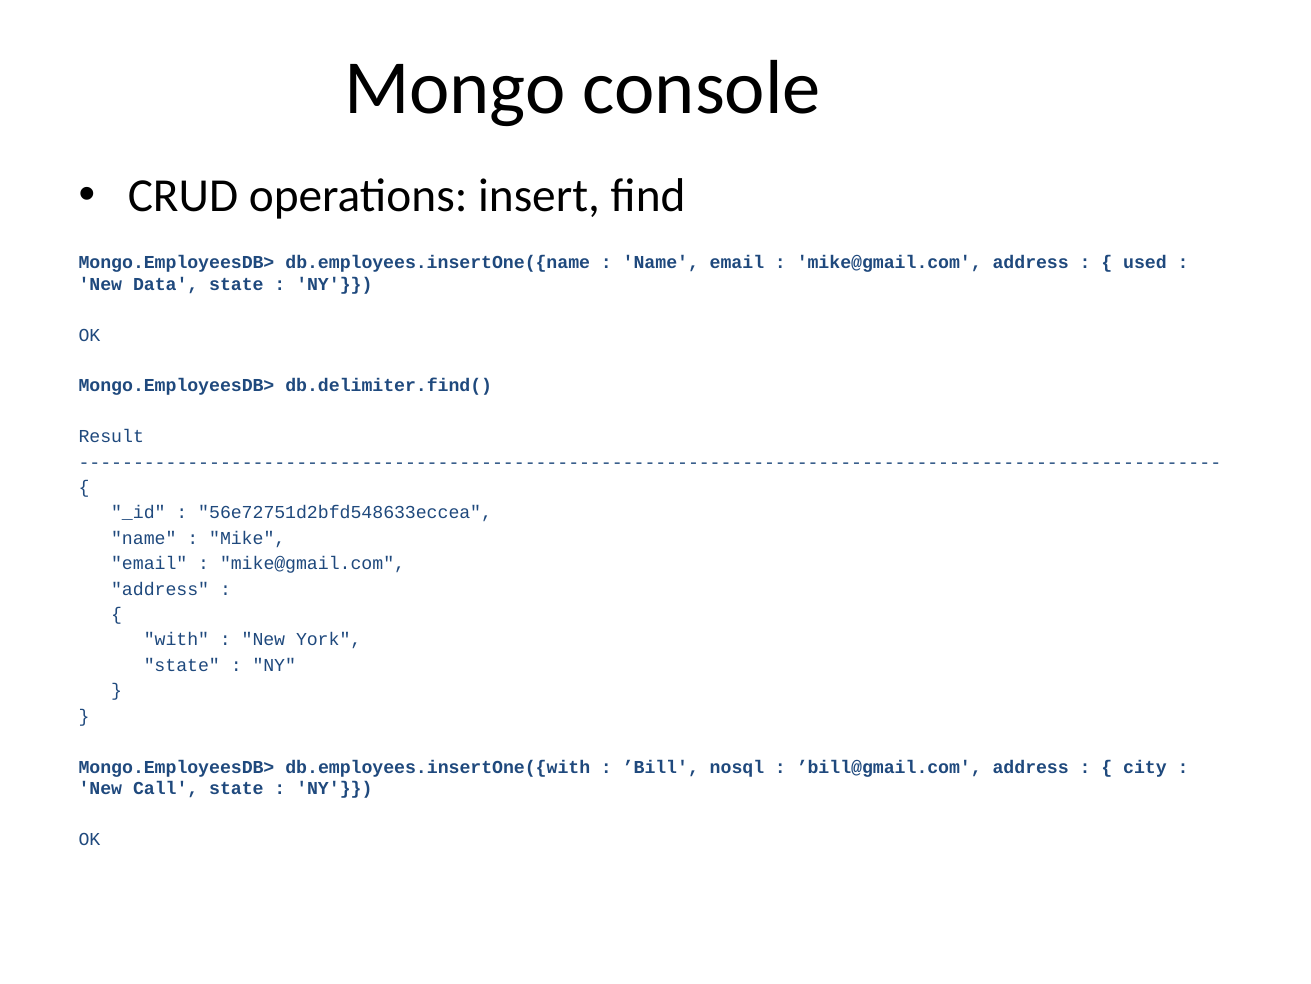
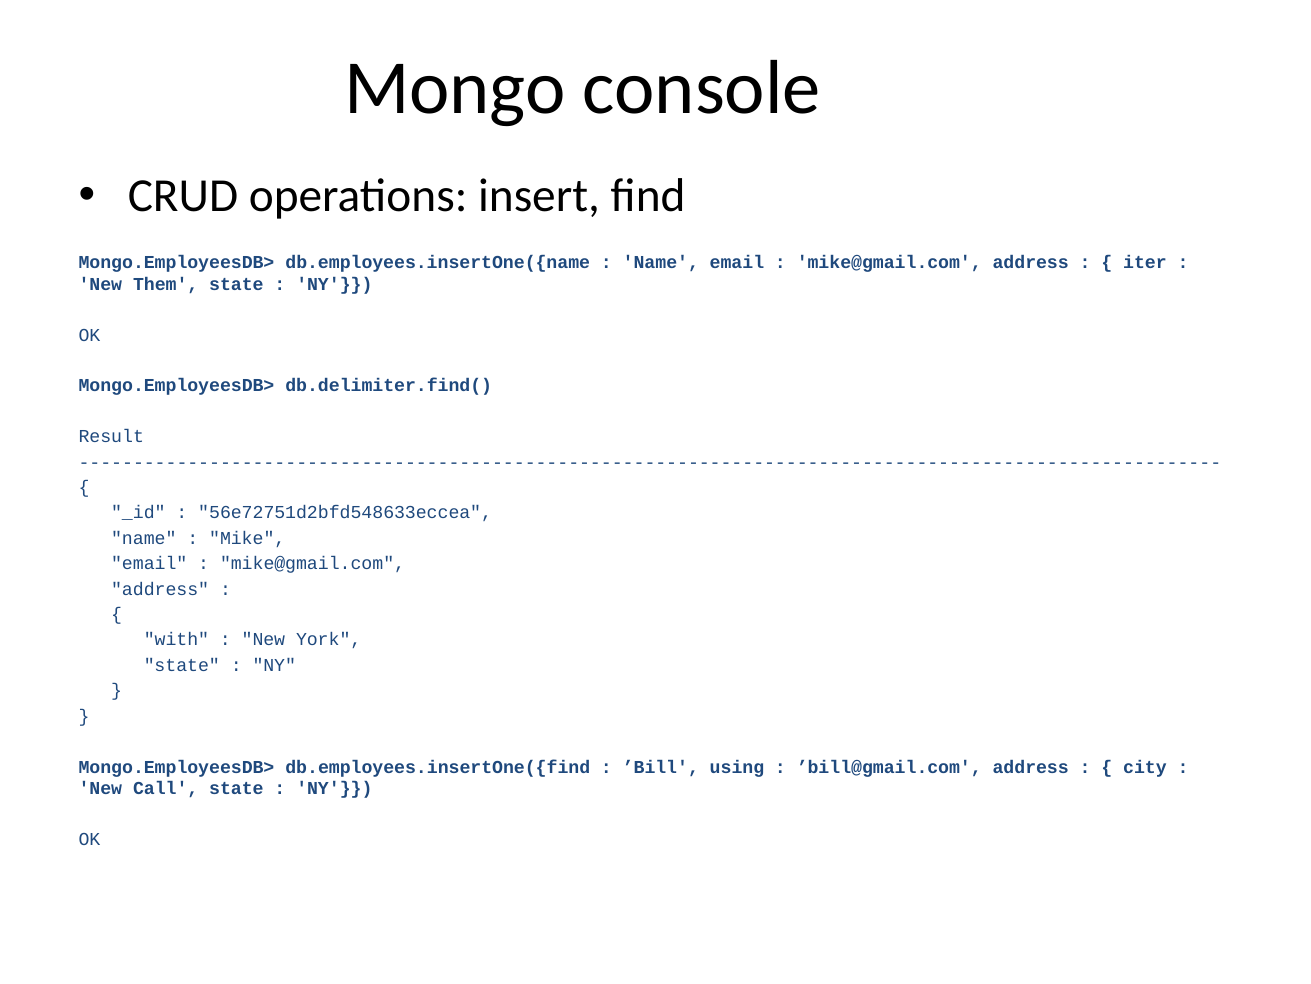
used: used -> iter
Data: Data -> Them
db.employees.insertOne({with: db.employees.insertOne({with -> db.employees.insertOne({find
nosql: nosql -> using
